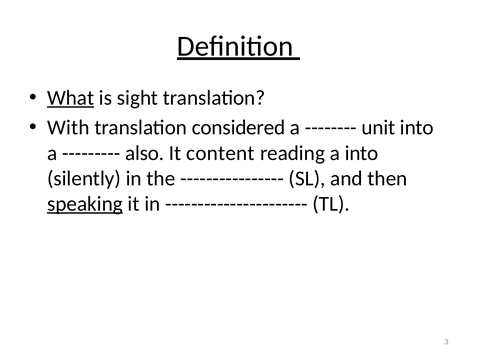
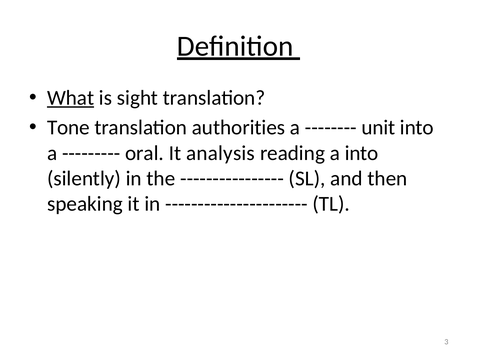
With: With -> Tone
considered: considered -> authorities
also: also -> oral
content: content -> analysis
speaking underline: present -> none
